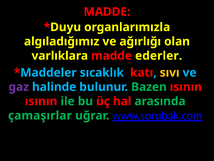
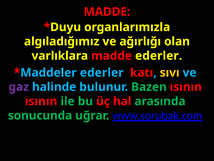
sıcaklık at (102, 72): sıcaklık -> ederler
çamaşırlar: çamaşırlar -> sonucunda
